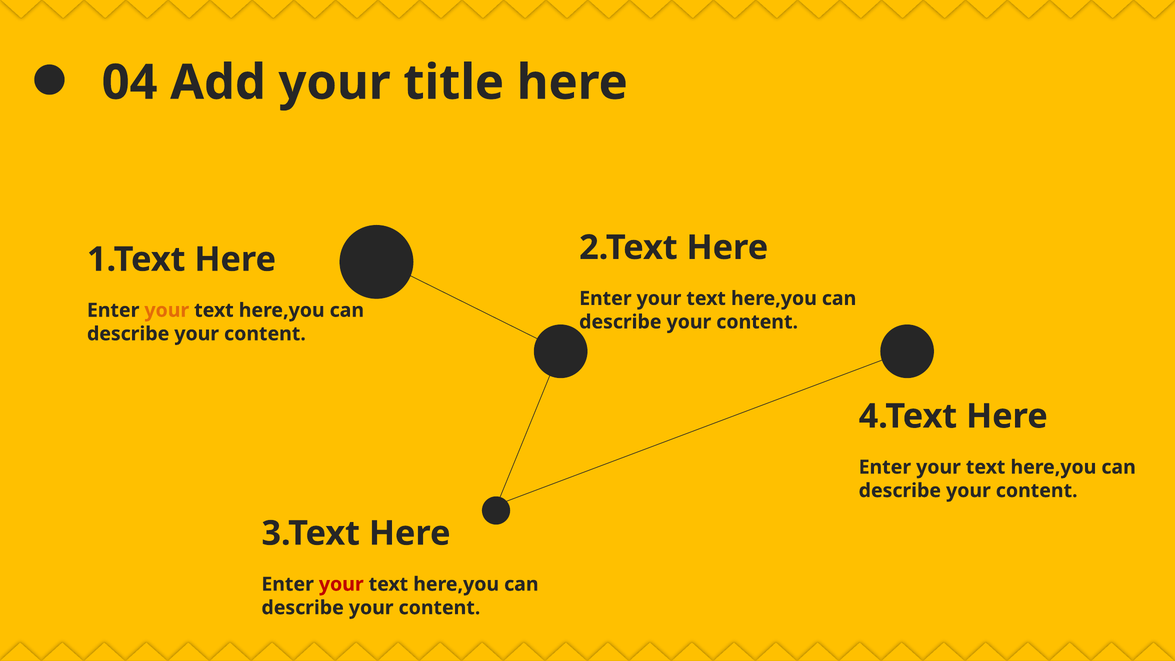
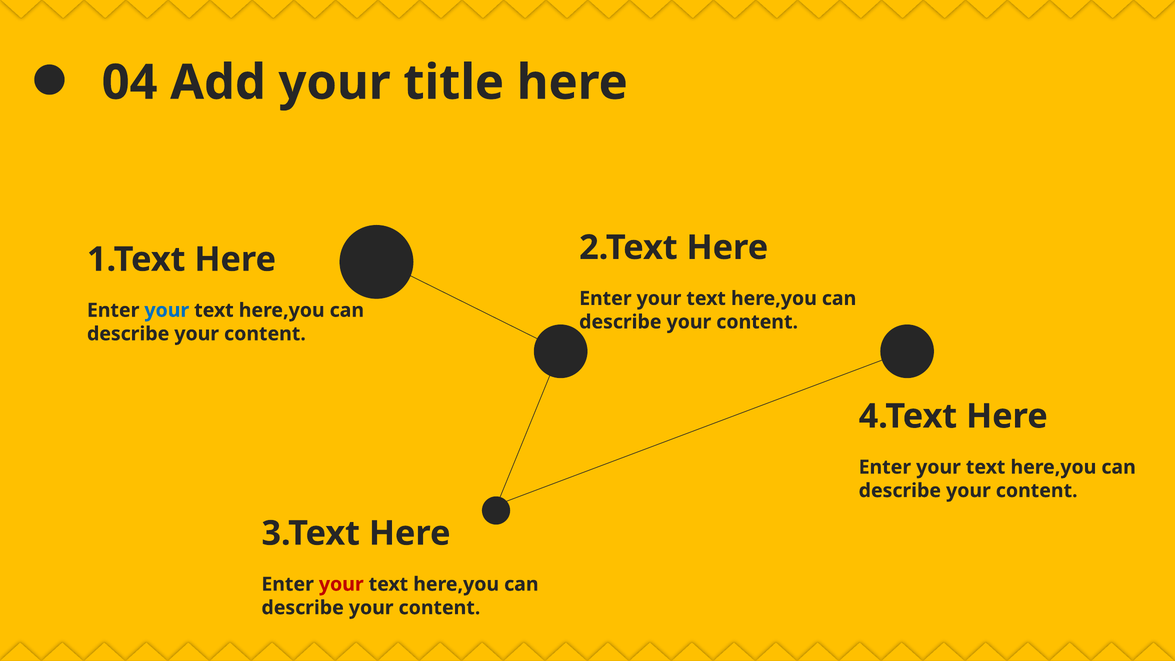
your at (167, 310) colour: orange -> blue
